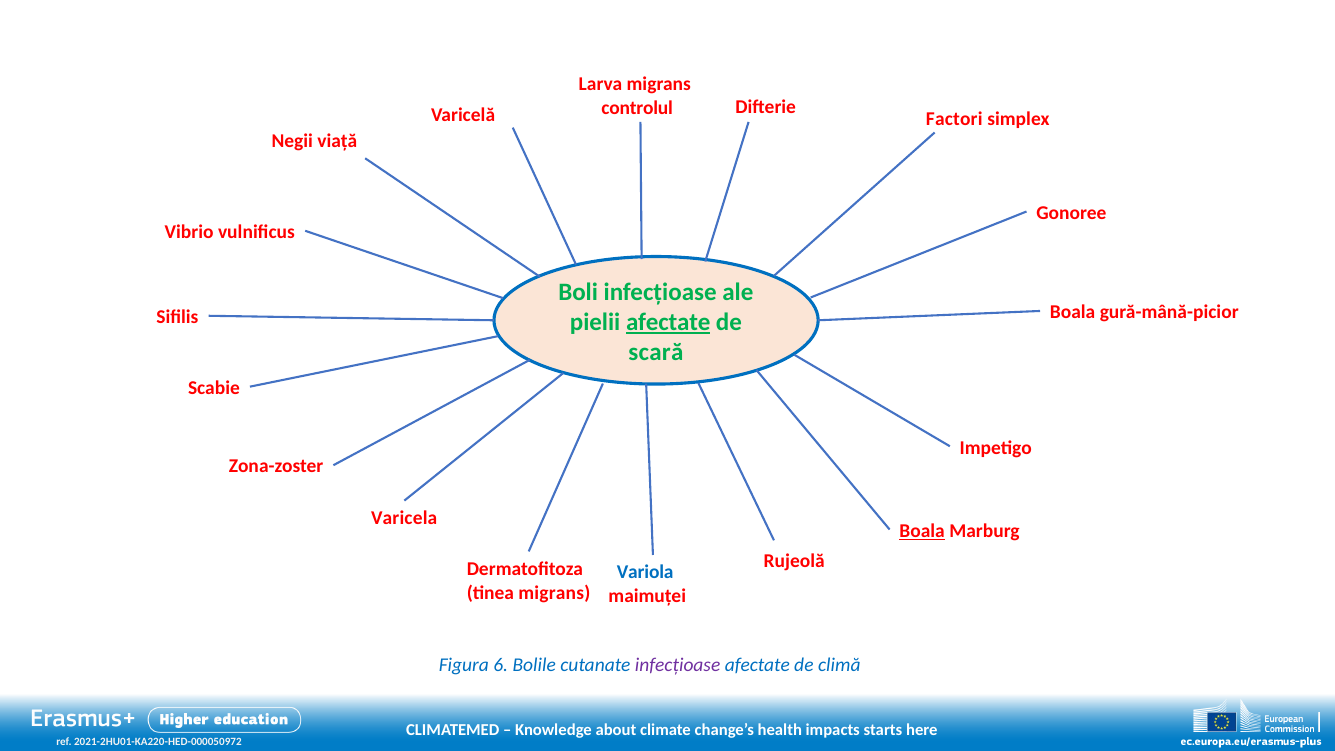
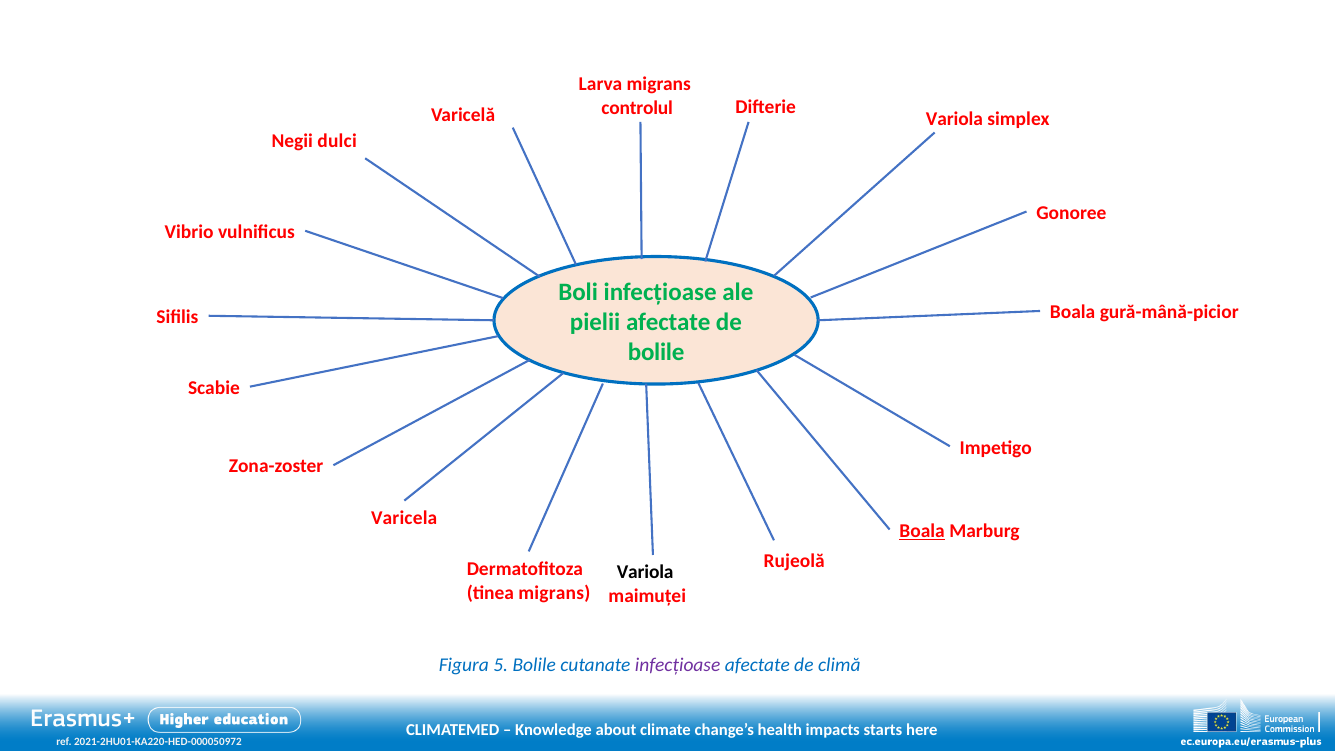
Factori at (954, 120): Factori -> Variola
viață: viață -> dulci
afectate at (668, 322) underline: present -> none
scară at (656, 352): scară -> bolile
Variola at (645, 572) colour: blue -> black
6: 6 -> 5
